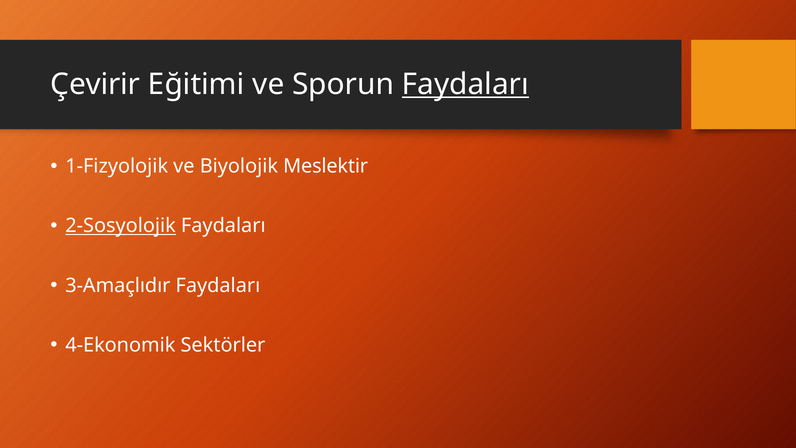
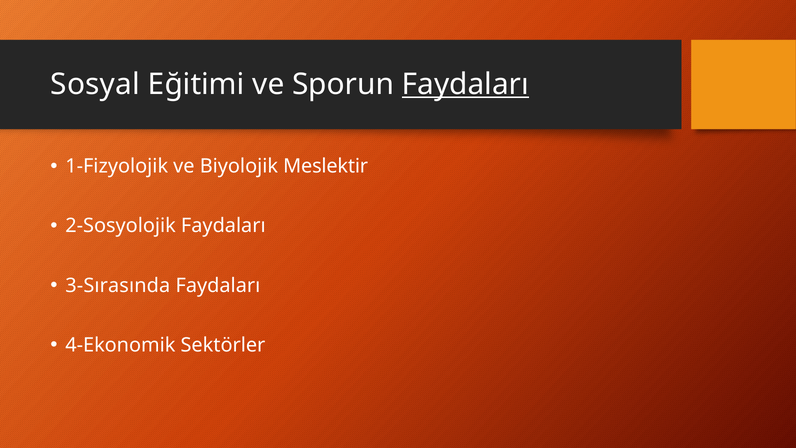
Çevirir: Çevirir -> Sosyal
2-Sosyolojik underline: present -> none
3-Amaçlıdır: 3-Amaçlıdır -> 3-Sırasında
